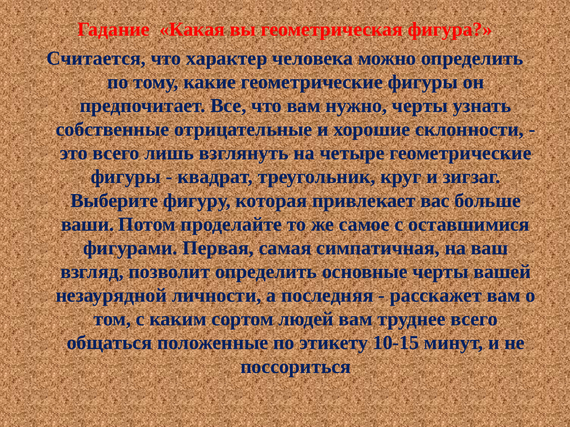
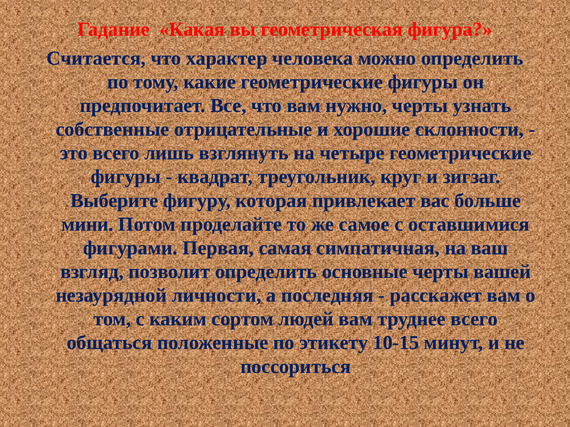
ваши: ваши -> мини
